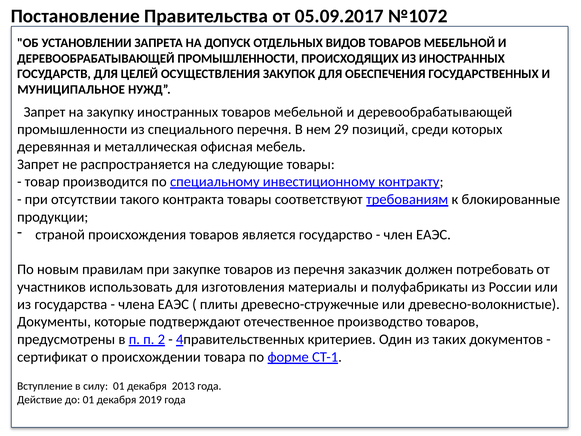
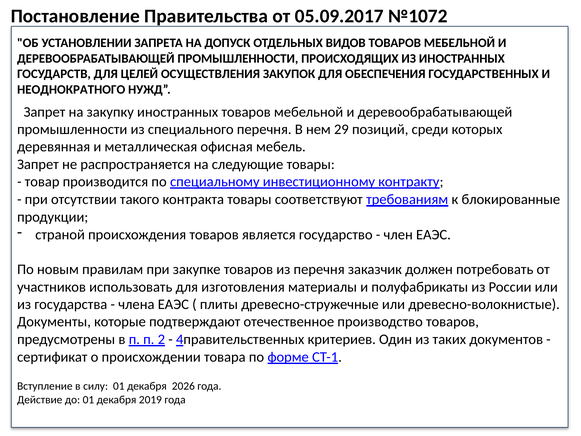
МУНИЦИПАЛЬНОЕ: МУНИЦИПАЛЬНОЕ -> НЕОДНОКРАТНОГО
2013: 2013 -> 2026
